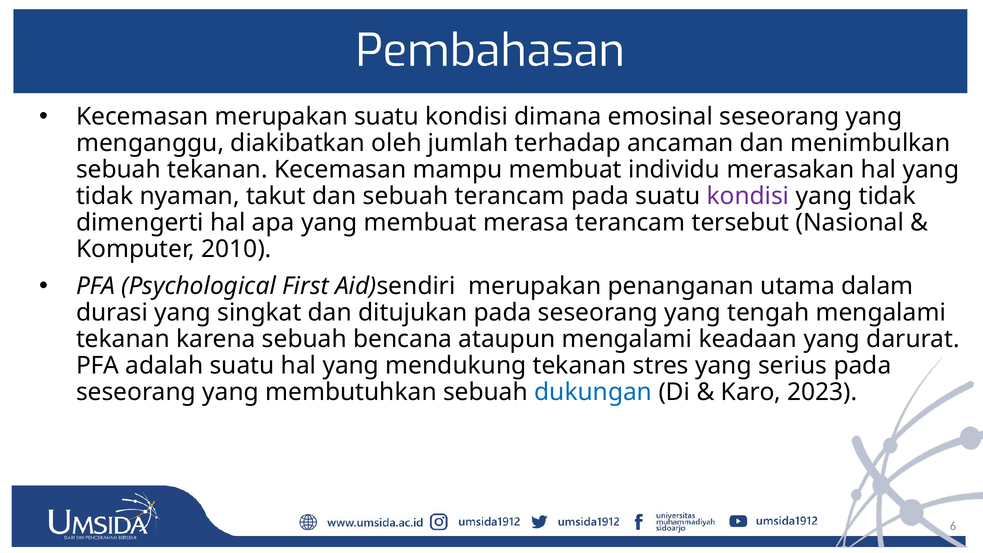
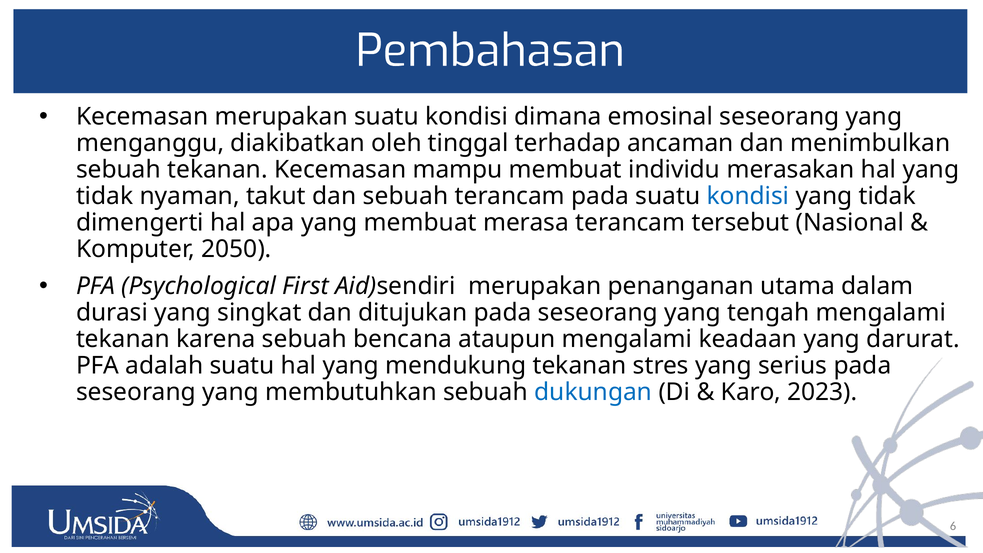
jumlah: jumlah -> tinggal
kondisi at (748, 196) colour: purple -> blue
2010: 2010 -> 2050
